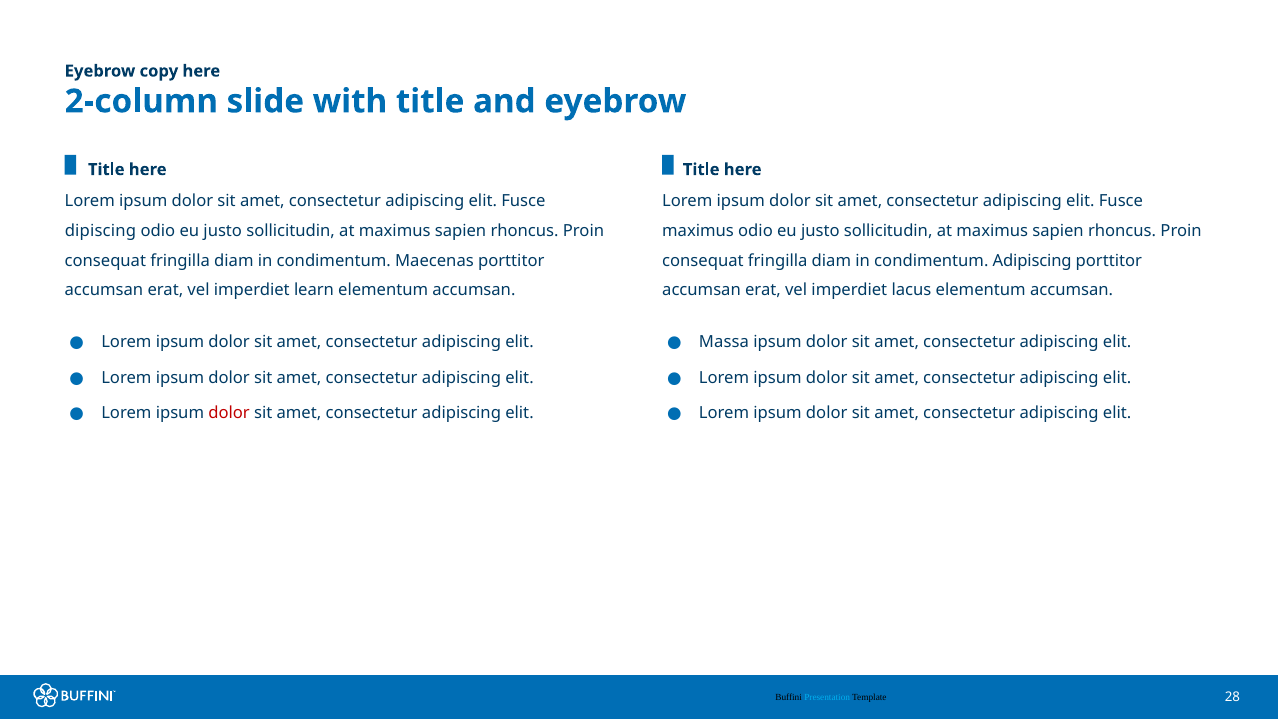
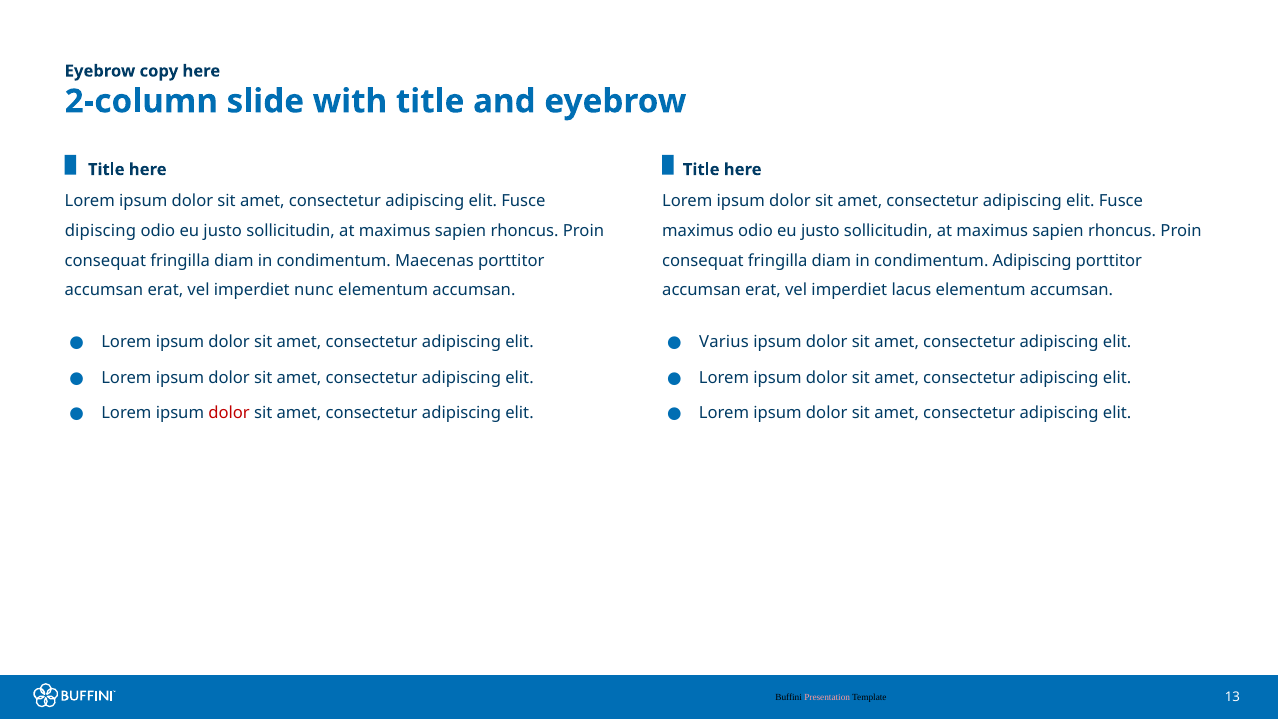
learn: learn -> nunc
Massa: Massa -> Varius
Presentation colour: light blue -> pink
28: 28 -> 13
